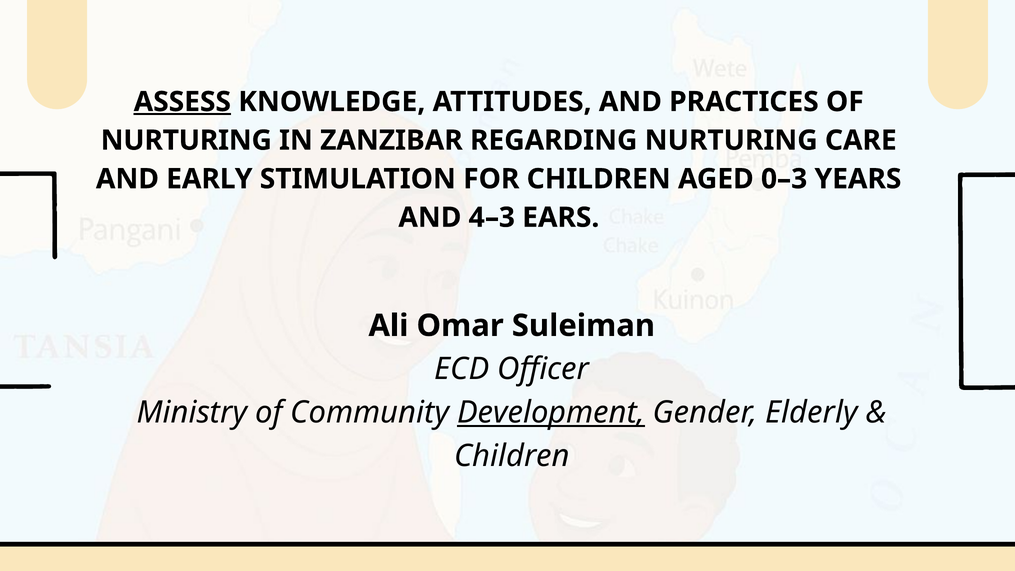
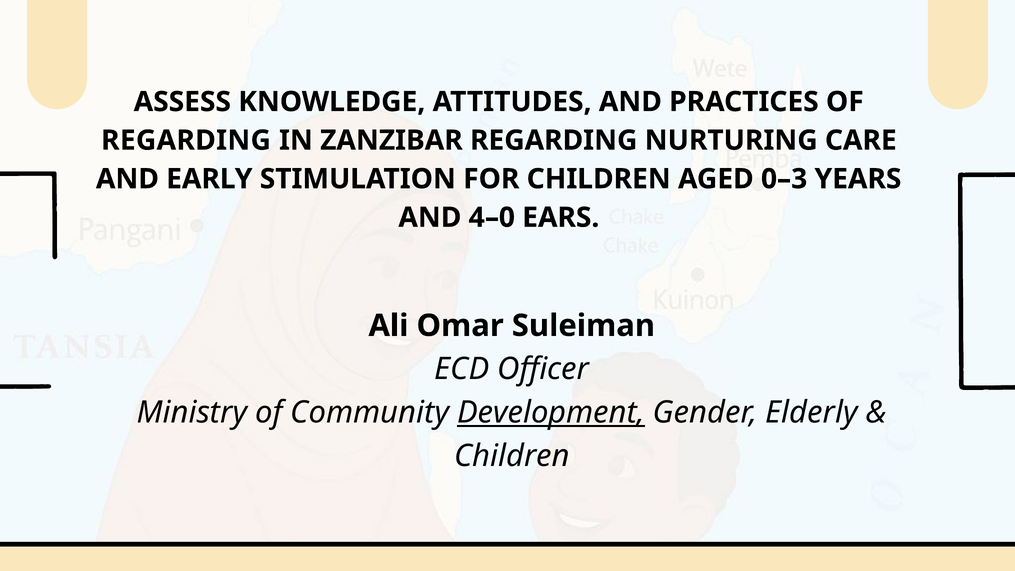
ASSESS underline: present -> none
NURTURING at (186, 140): NURTURING -> REGARDING
4–3: 4–3 -> 4–0
